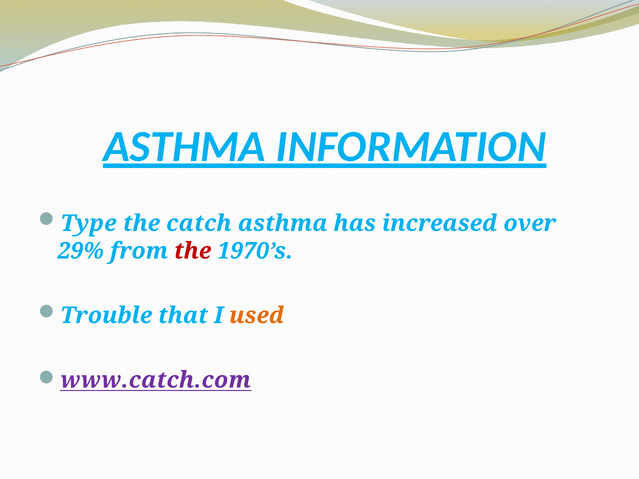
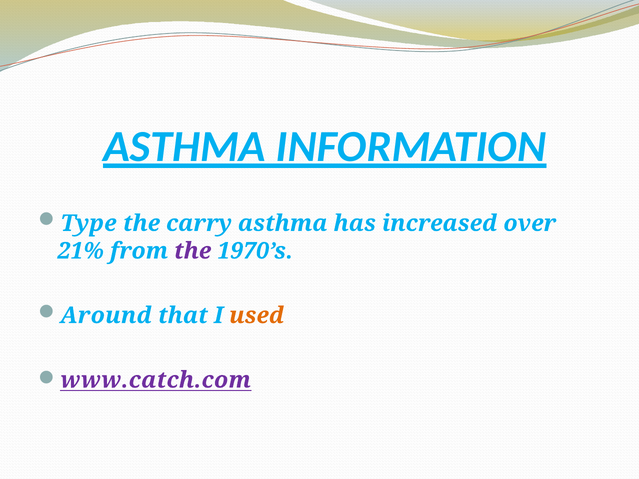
catch: catch -> carry
29%: 29% -> 21%
the at (193, 251) colour: red -> purple
Trouble: Trouble -> Around
